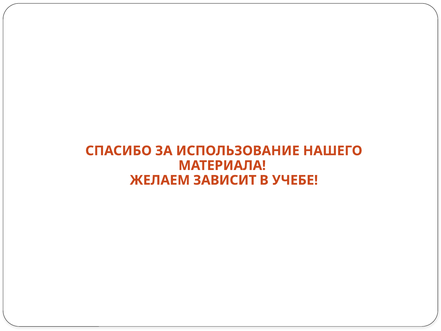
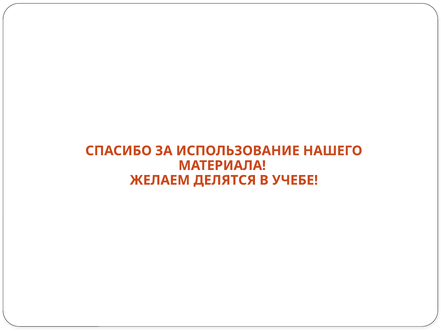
ЗАВИСИТ: ЗАВИСИТ -> ДЕЛЯТСЯ
